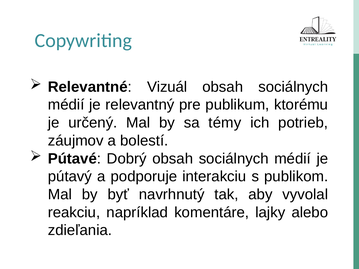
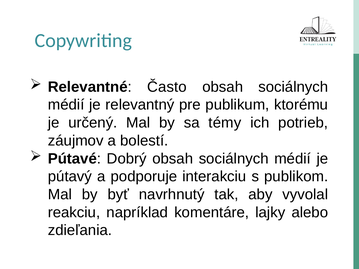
Vizuál: Vizuál -> Často
